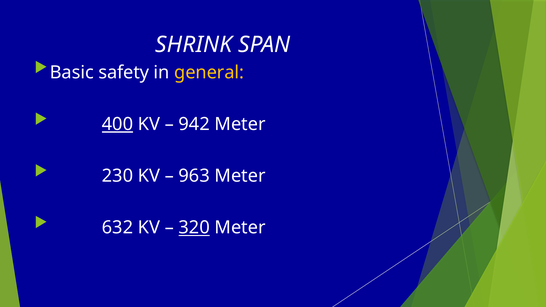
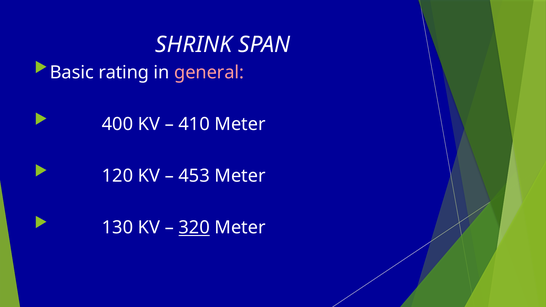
safety: safety -> rating
general colour: yellow -> pink
400 underline: present -> none
942: 942 -> 410
230: 230 -> 120
963: 963 -> 453
632: 632 -> 130
